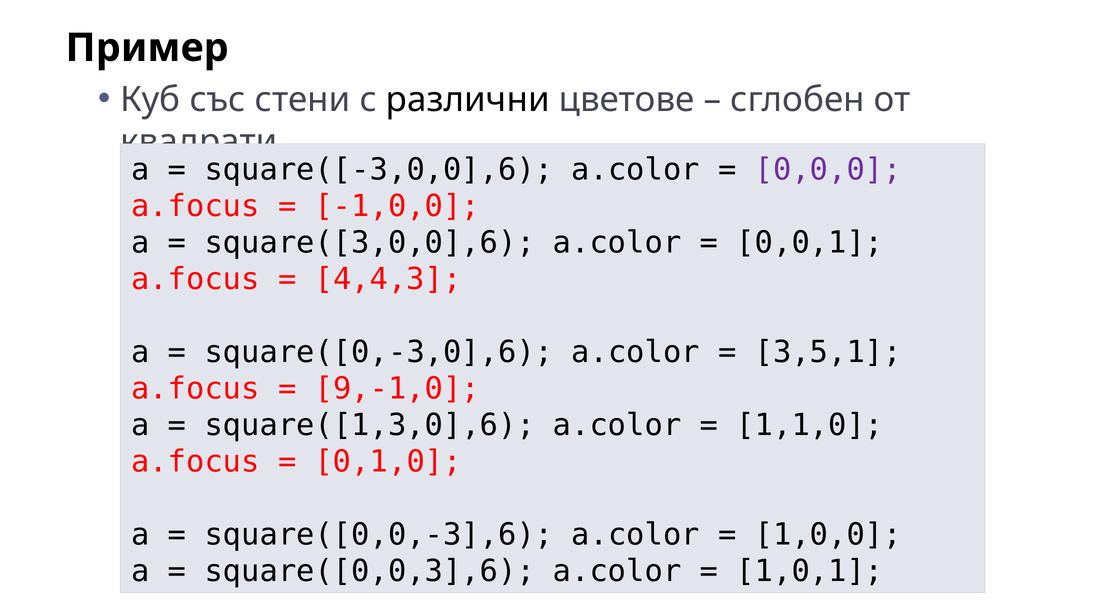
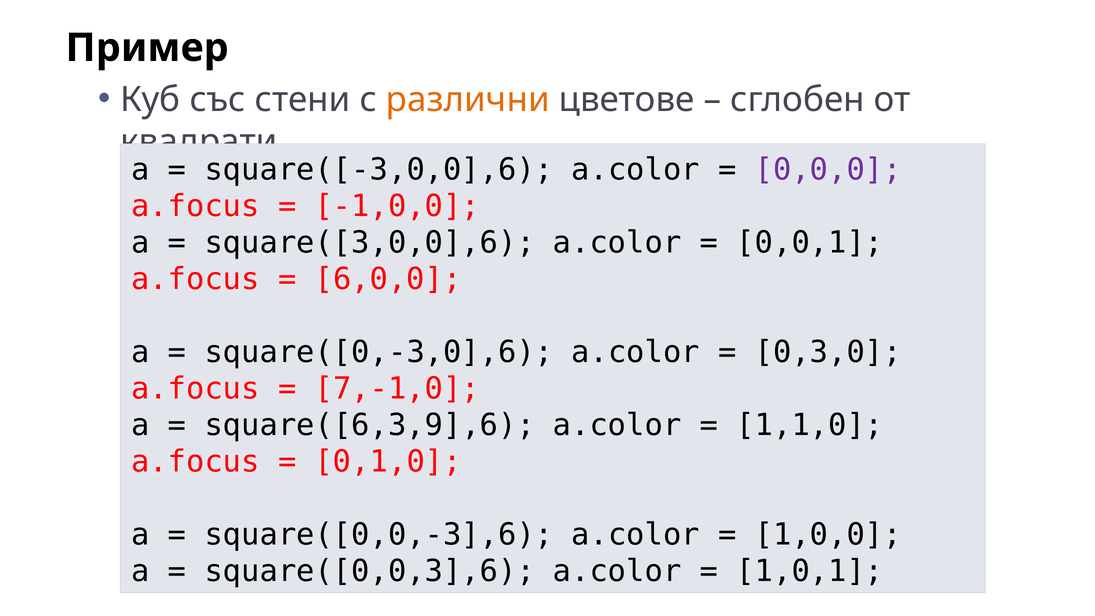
различни colour: black -> orange
4,4,3: 4,4,3 -> 6,0,0
3,5,1: 3,5,1 -> 0,3,0
9,-1,0: 9,-1,0 -> 7,-1,0
square([1,3,0],6: square([1,3,0],6 -> square([6,3,9],6
